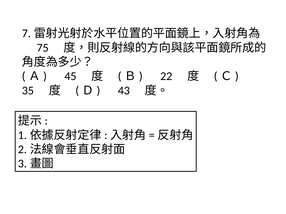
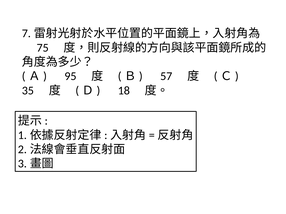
45: 45 -> 95
22: 22 -> 57
43: 43 -> 18
